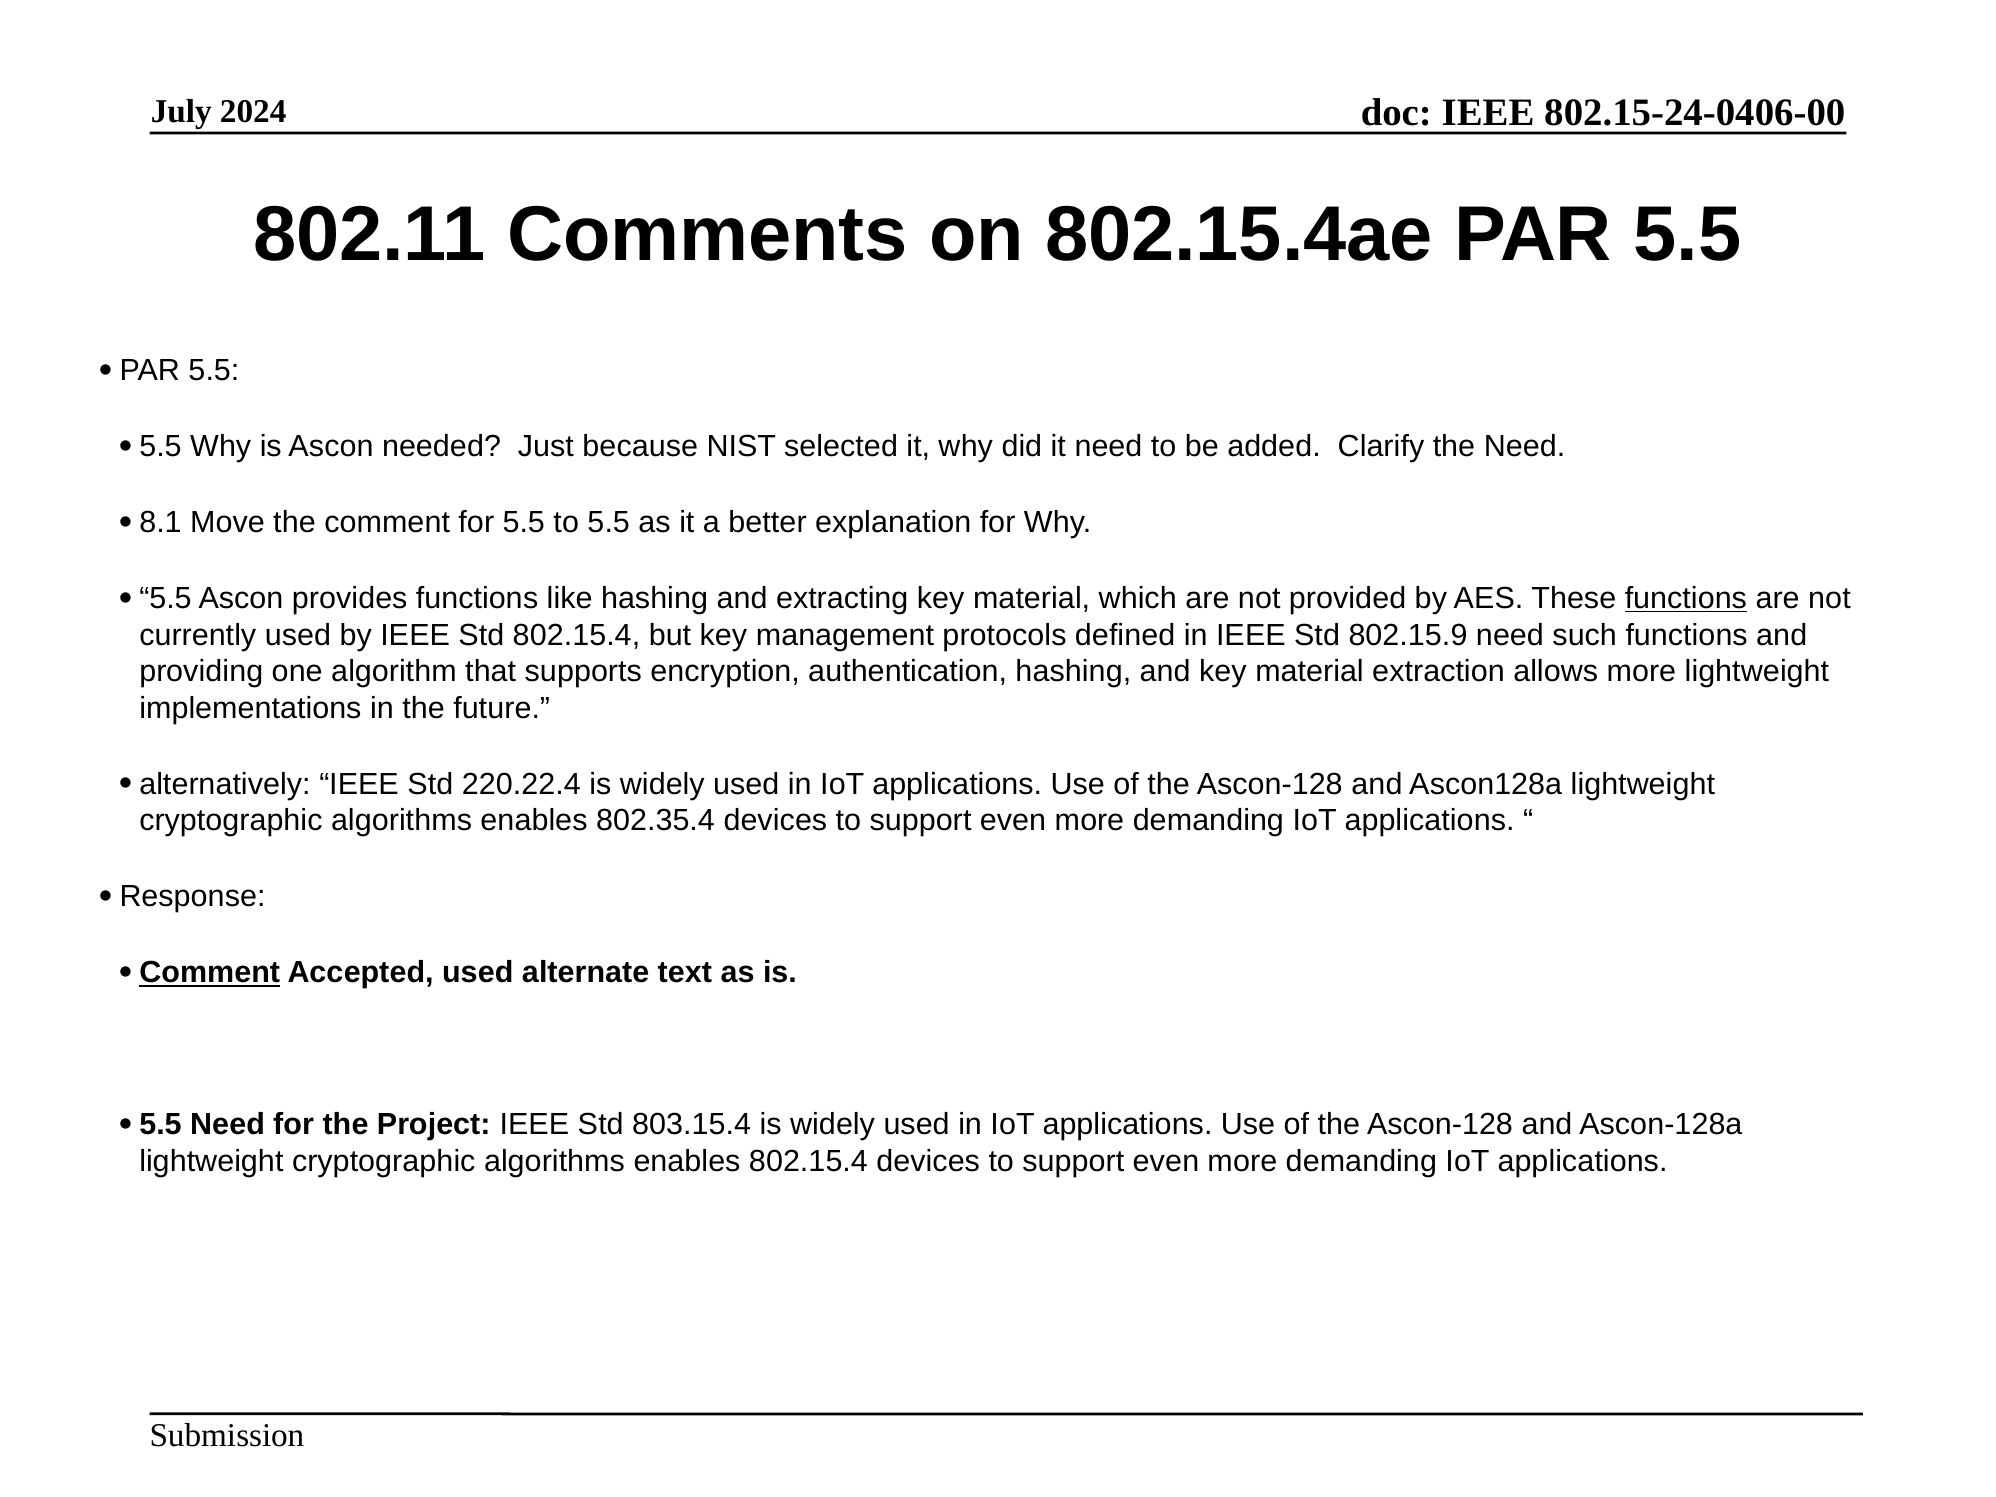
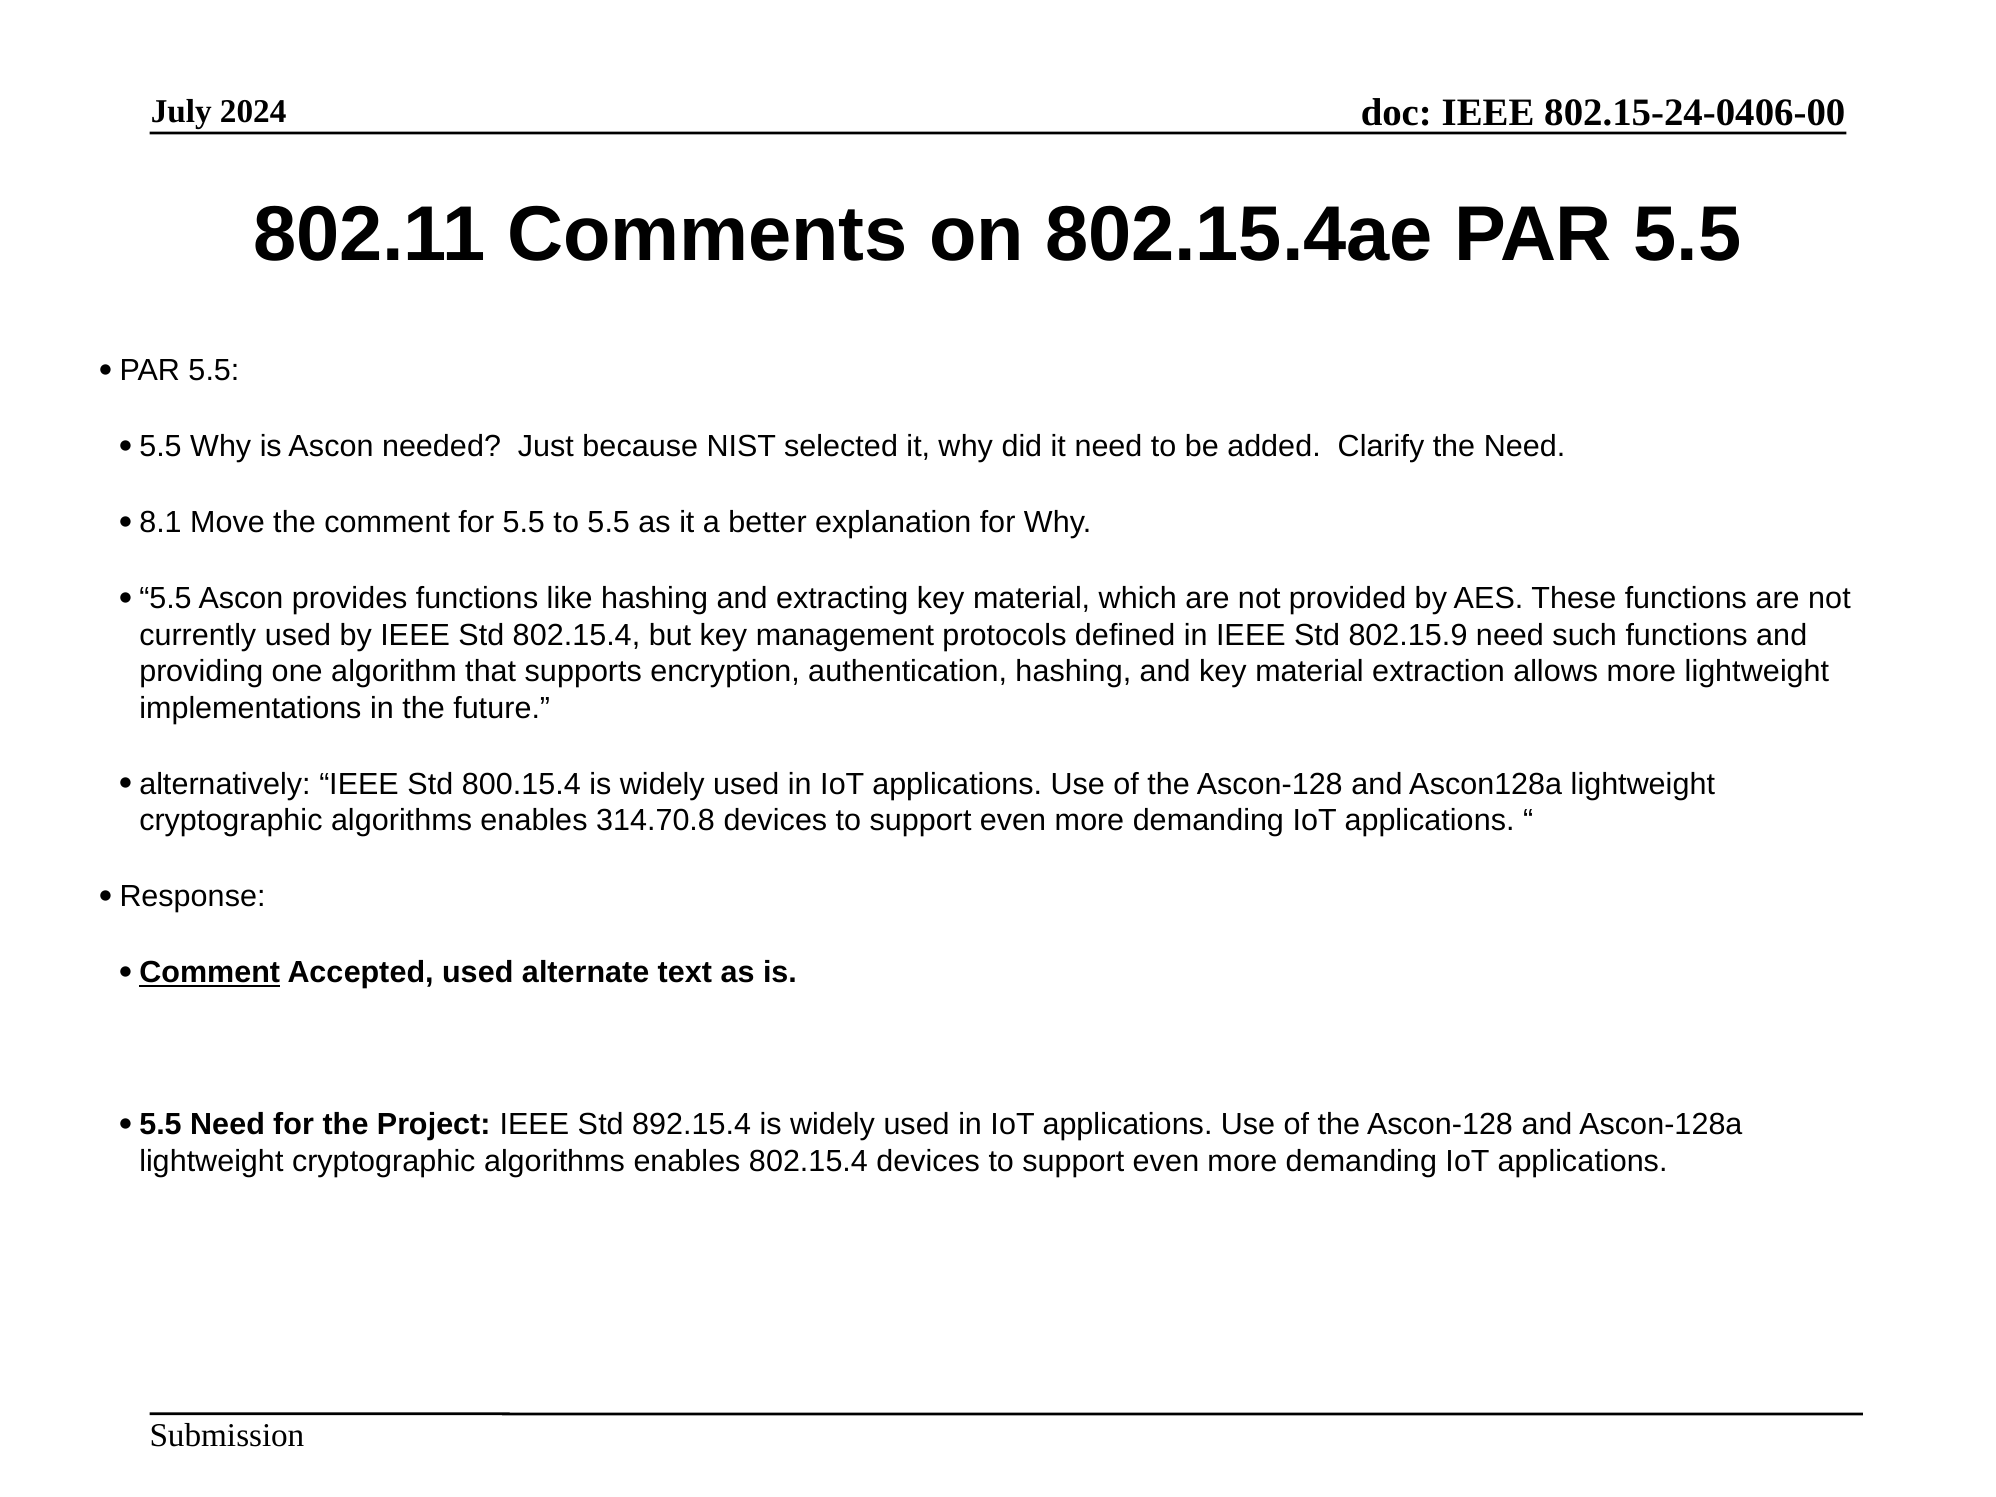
functions at (1686, 598) underline: present -> none
220.22.4: 220.22.4 -> 800.15.4
802.35.4: 802.35.4 -> 314.70.8
803.15.4: 803.15.4 -> 892.15.4
